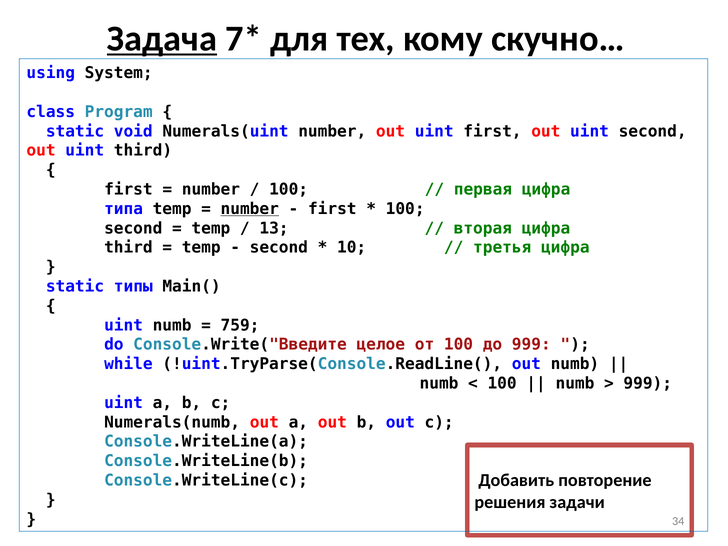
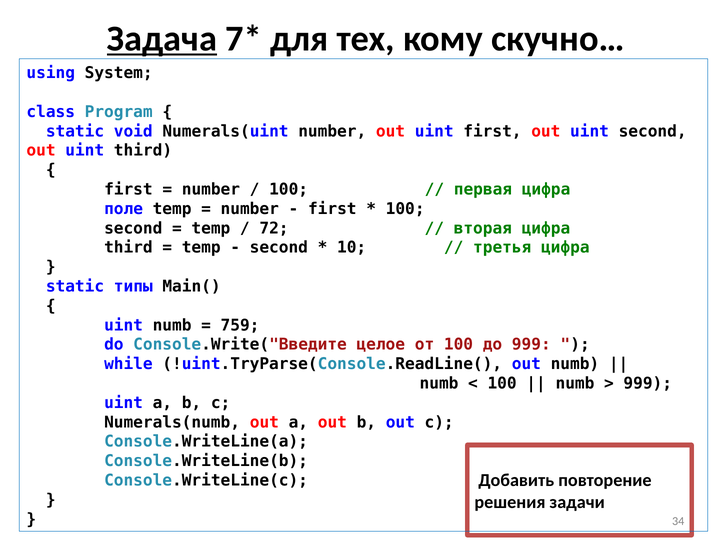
типа: типа -> поле
number at (250, 209) underline: present -> none
13: 13 -> 72
